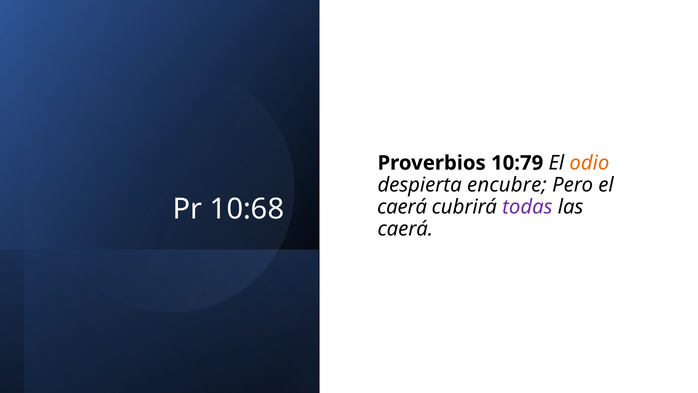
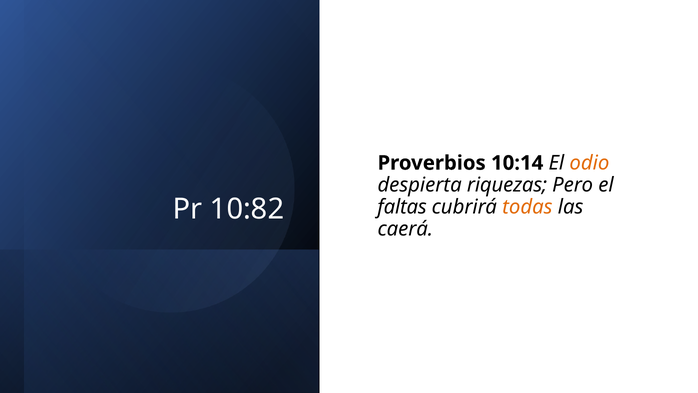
10:79: 10:79 -> 10:14
encubre: encubre -> riquezas
10:68: 10:68 -> 10:82
caerá at (402, 207): caerá -> faltas
todas colour: purple -> orange
